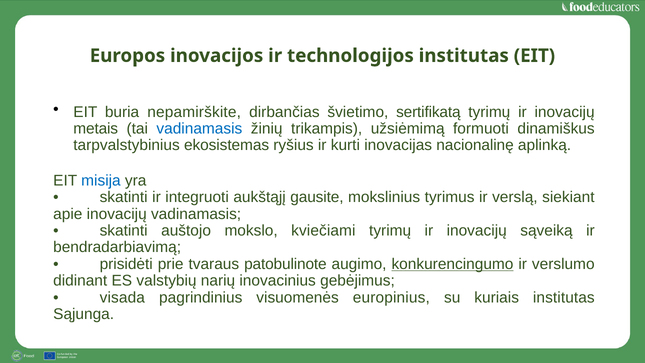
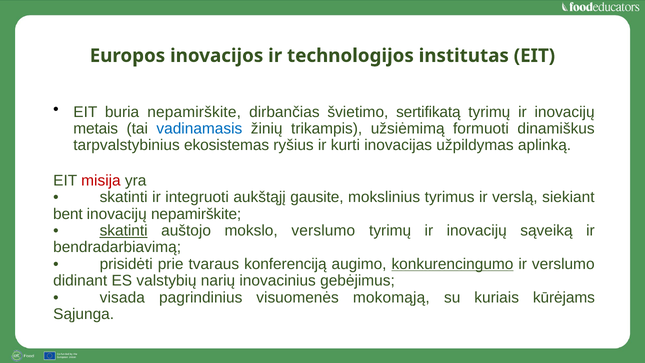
nacionalinę: nacionalinę -> užpildymas
misija colour: blue -> red
apie: apie -> bent
inovacijų vadinamasis: vadinamasis -> nepamirškite
skatinti at (124, 231) underline: none -> present
mokslo kviečiami: kviečiami -> verslumo
patobulinote: patobulinote -> konferenciją
europinius: europinius -> mokomąją
kuriais institutas: institutas -> kūrėjams
